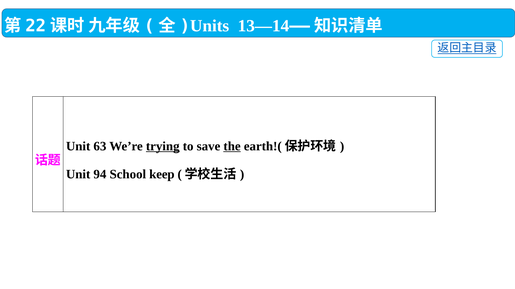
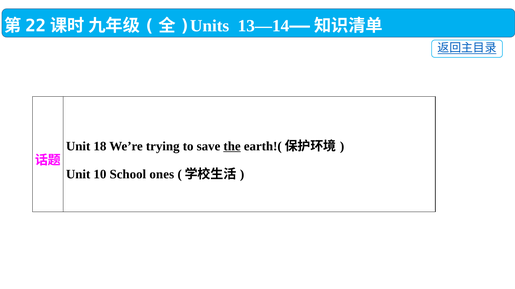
63: 63 -> 18
trying underline: present -> none
94: 94 -> 10
keep: keep -> ones
